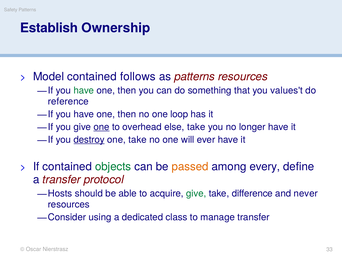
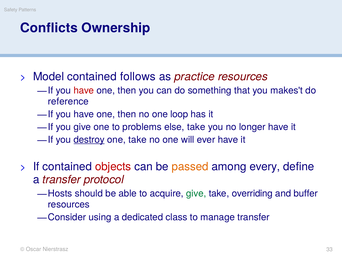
Establish: Establish -> Conflicts
as patterns: patterns -> practice
have at (84, 90) colour: green -> red
values't: values't -> makes't
one at (101, 127) underline: present -> none
overhead: overhead -> problems
objects colour: green -> red
difference: difference -> overriding
never: never -> buffer
